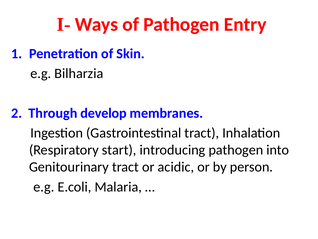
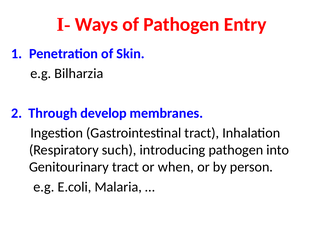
start: start -> such
acidic: acidic -> when
